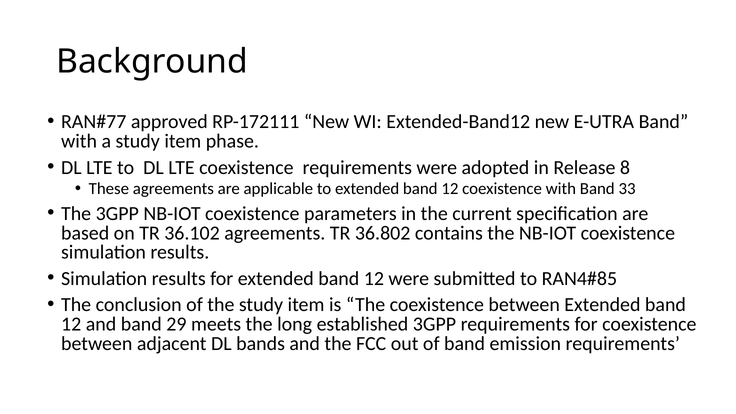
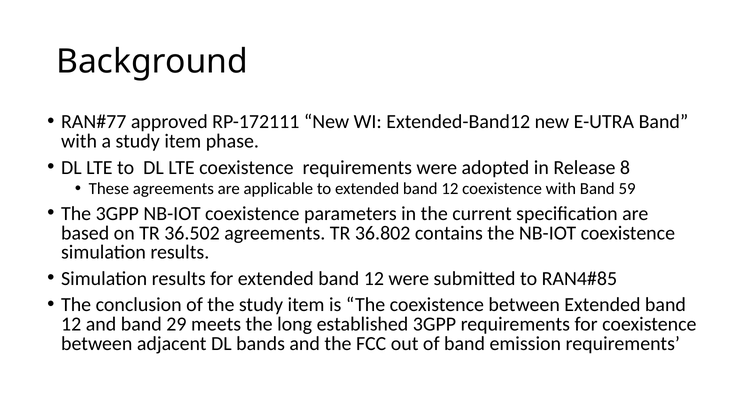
33: 33 -> 59
36.102: 36.102 -> 36.502
